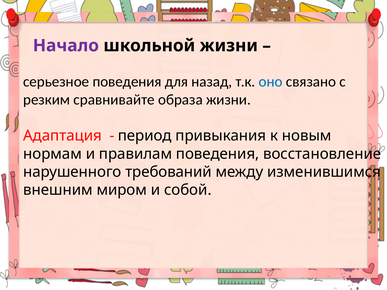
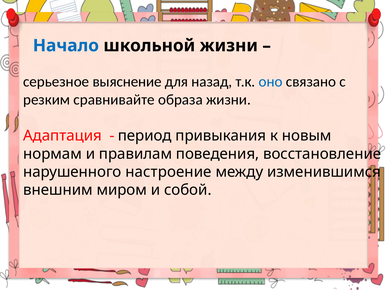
Начало colour: purple -> blue
серьезное поведения: поведения -> выяснение
требований: требований -> настроение
